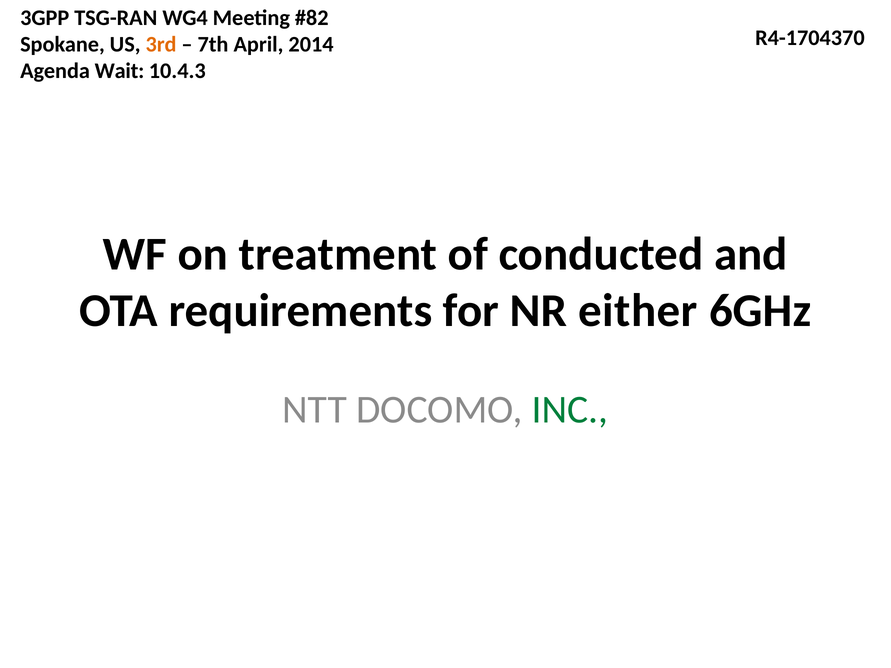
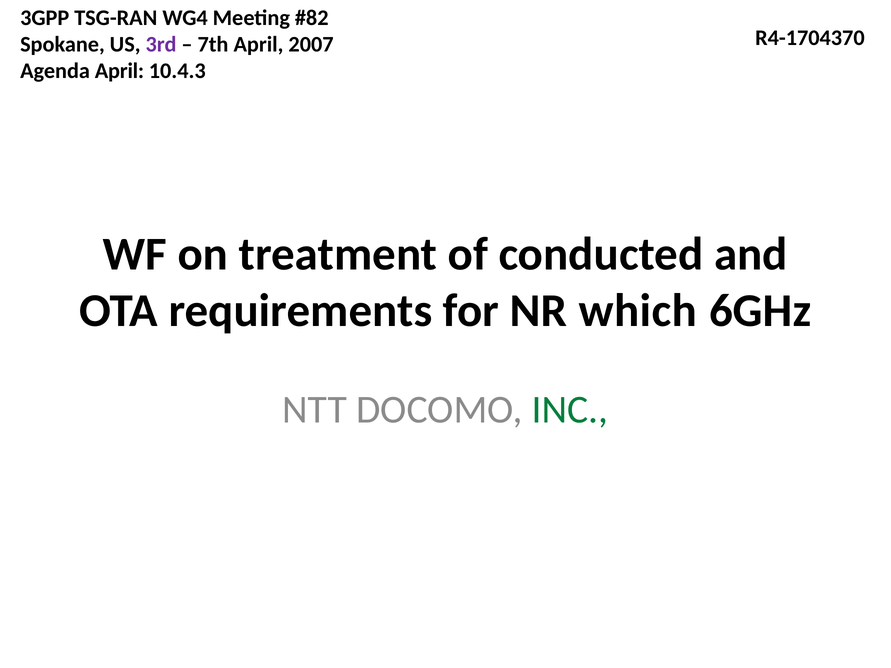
3rd colour: orange -> purple
2014: 2014 -> 2007
Agenda Wait: Wait -> April
either: either -> which
